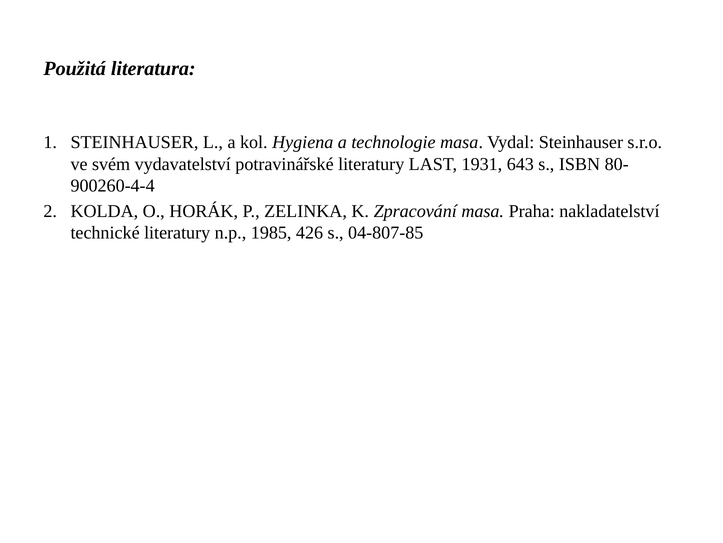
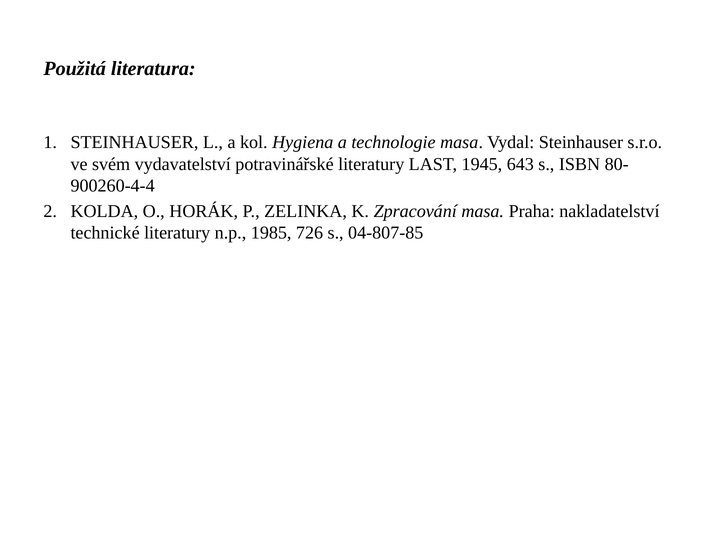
1931: 1931 -> 1945
426: 426 -> 726
